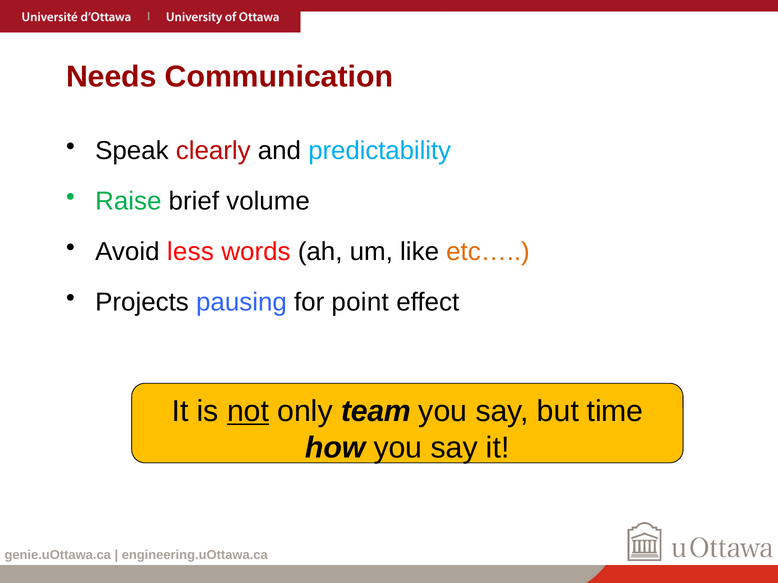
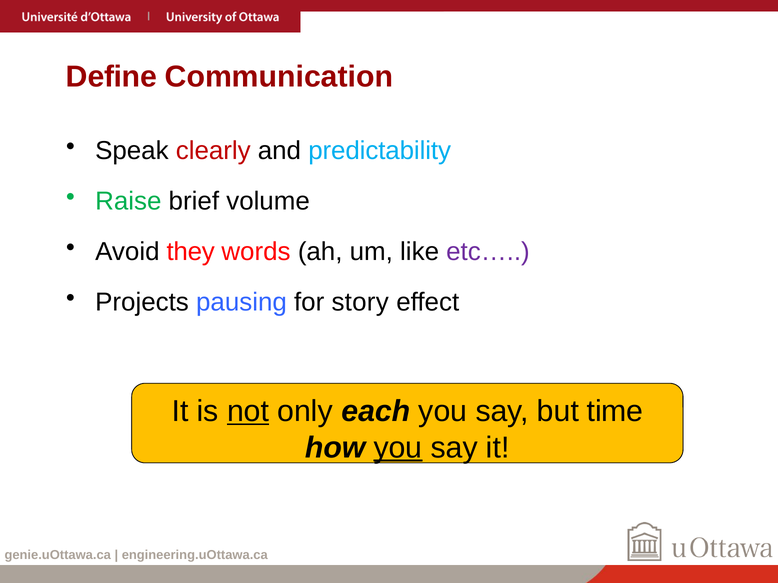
Needs: Needs -> Define
less: less -> they
etc… colour: orange -> purple
point: point -> story
team: team -> each
you at (398, 448) underline: none -> present
